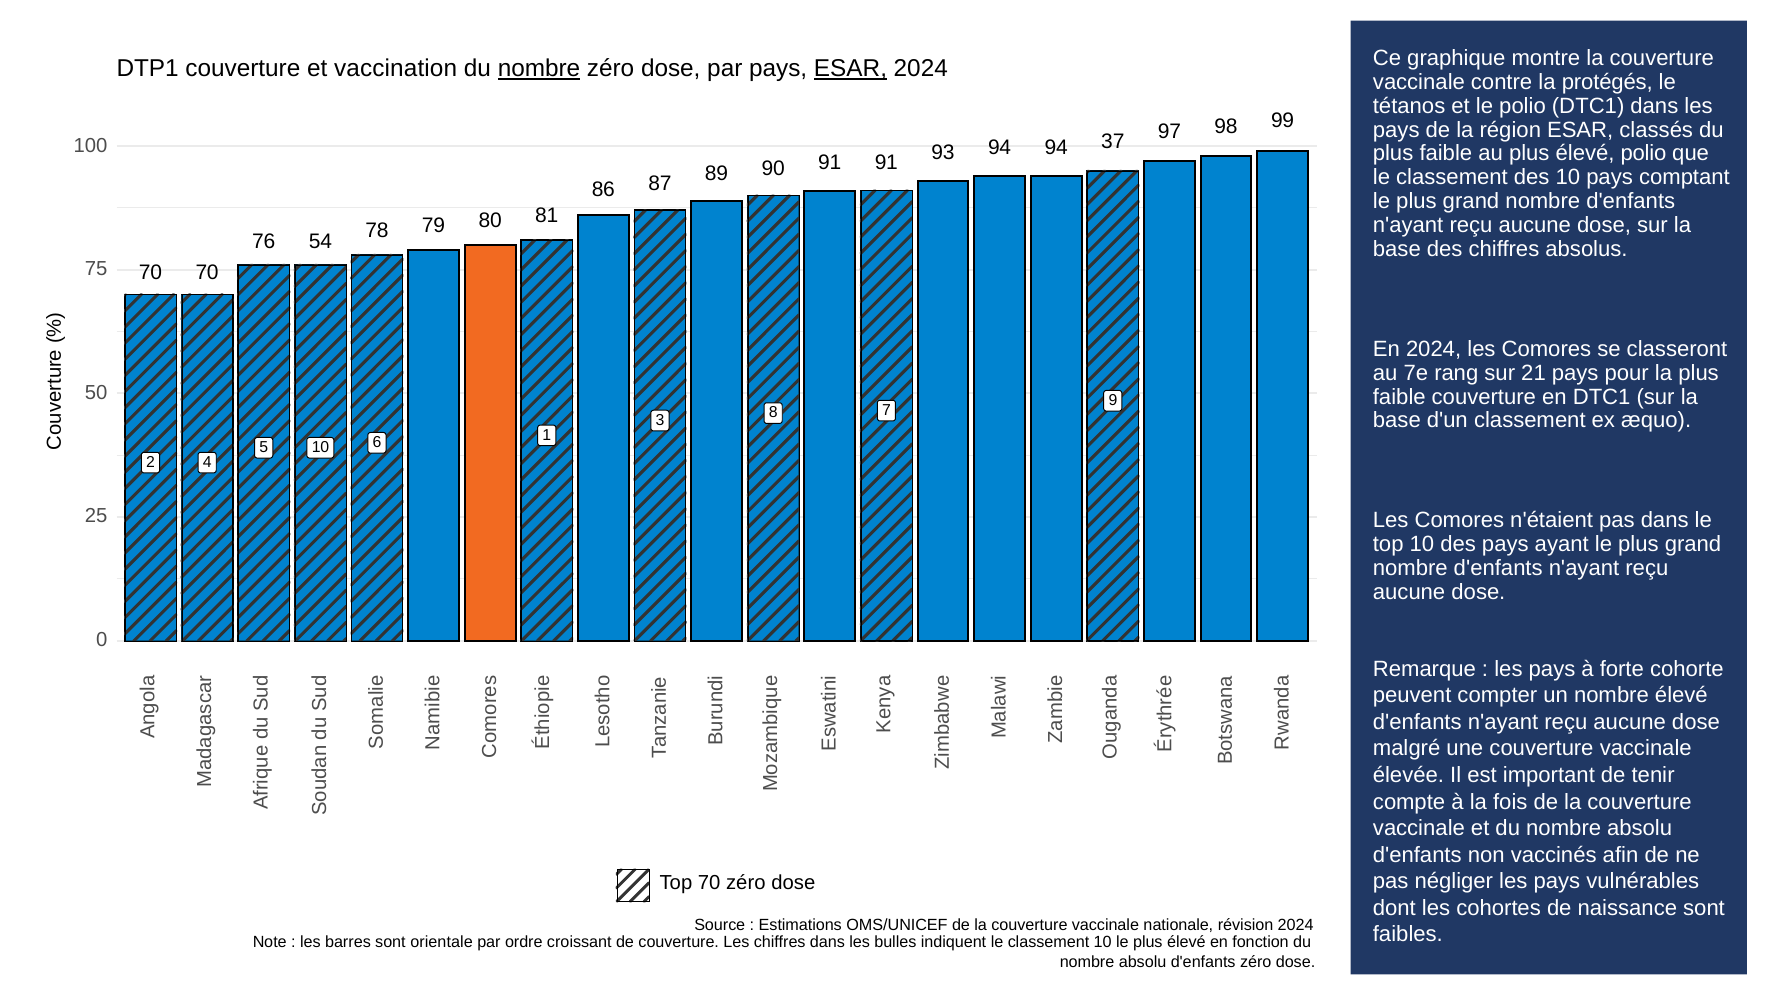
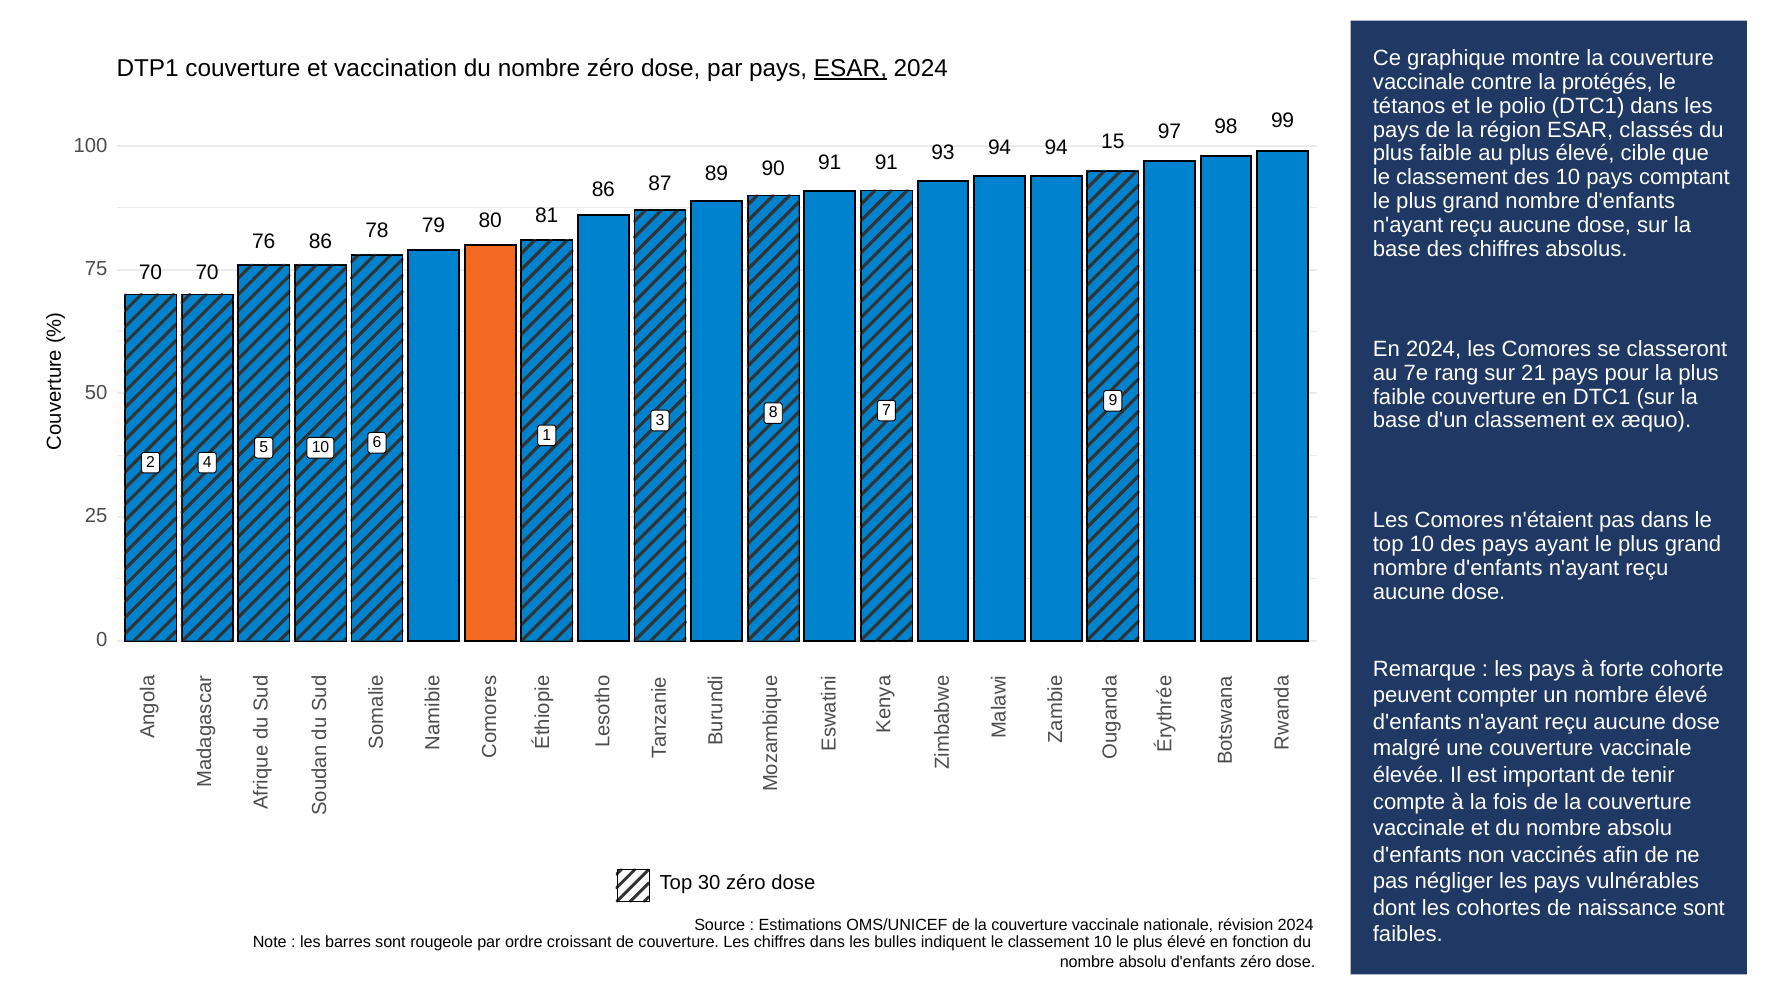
nombre at (539, 68) underline: present -> none
37: 37 -> 15
élevé polio: polio -> cible
76 54: 54 -> 86
Top 70: 70 -> 30
orientale: orientale -> rougeole
